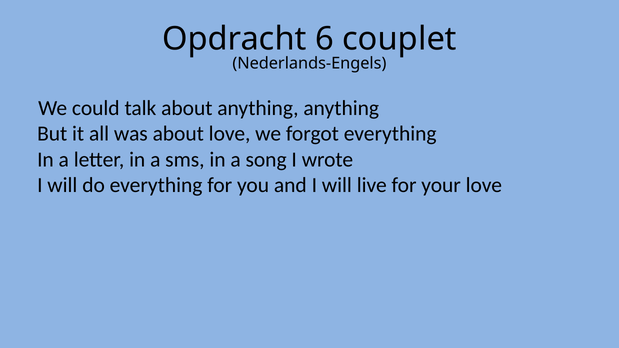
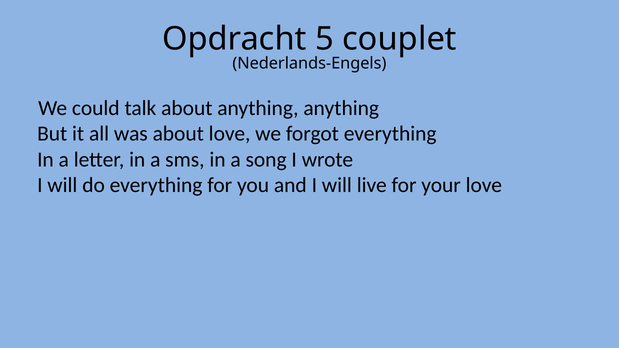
6: 6 -> 5
